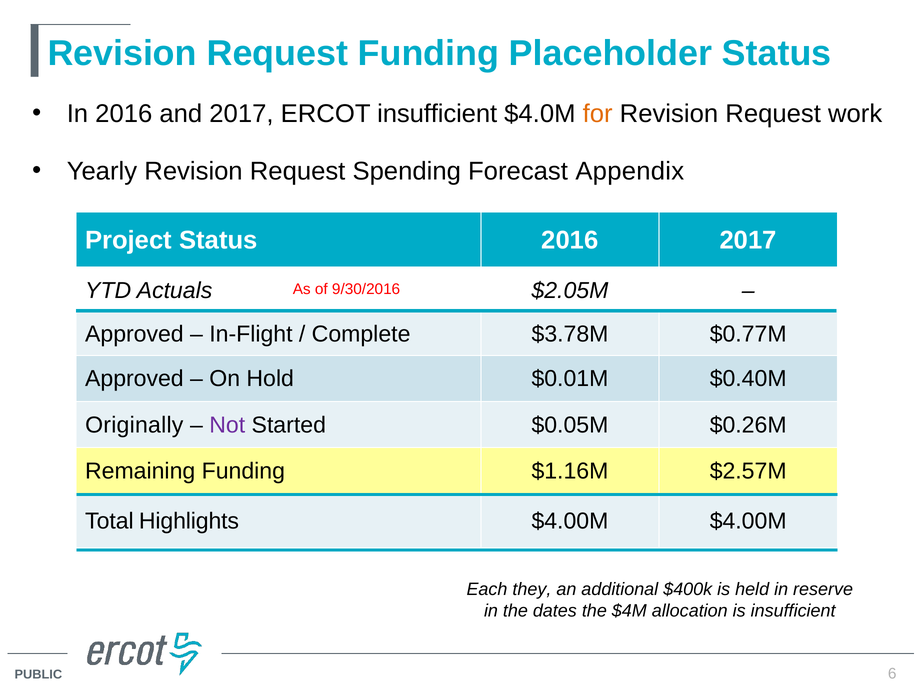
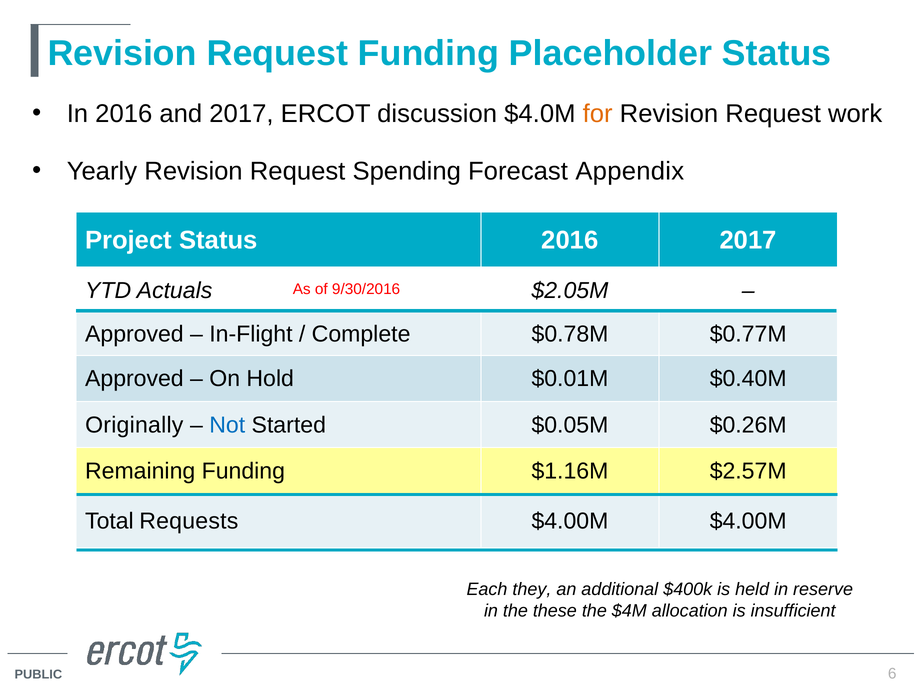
ERCOT insufficient: insufficient -> discussion
$3.78M: $3.78M -> $0.78M
Not colour: purple -> blue
Highlights: Highlights -> Requests
dates: dates -> these
